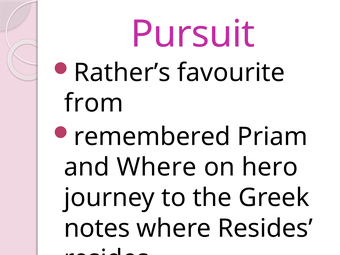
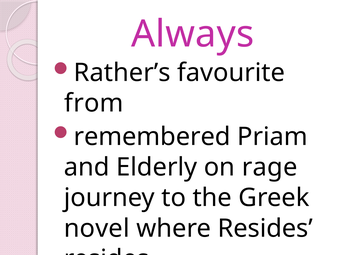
Pursuit: Pursuit -> Always
and Where: Where -> Elderly
hero: hero -> rage
notes: notes -> novel
